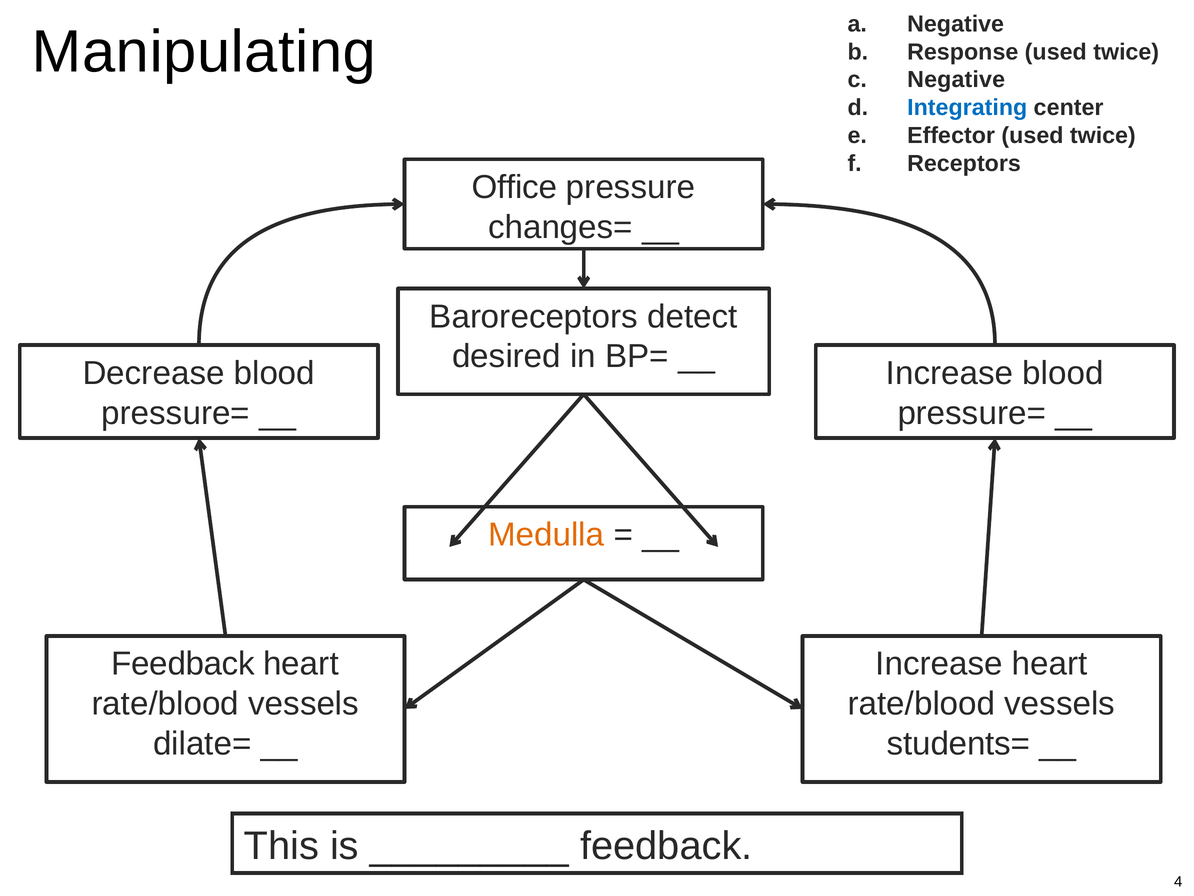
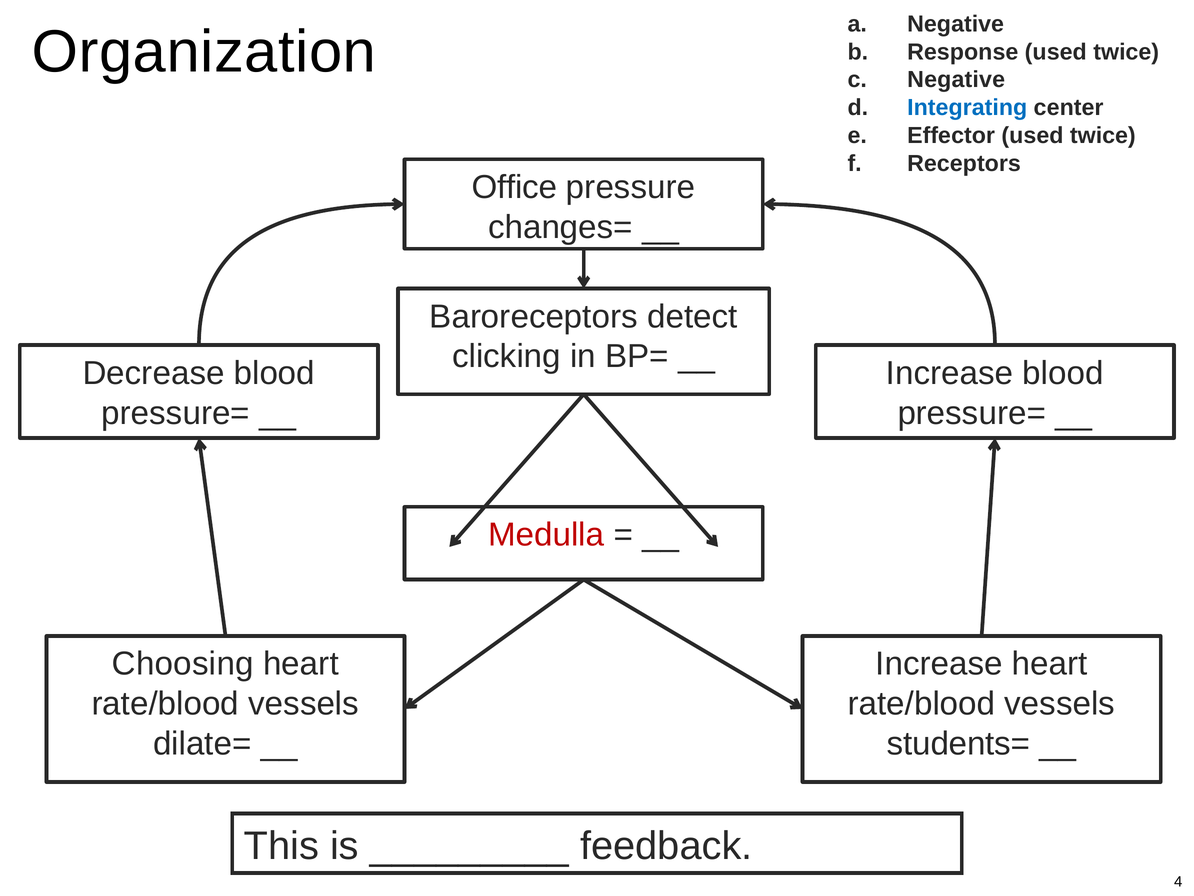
Manipulating: Manipulating -> Organization
desired: desired -> clicking
Medulla colour: orange -> red
Feedback at (183, 664): Feedback -> Choosing
